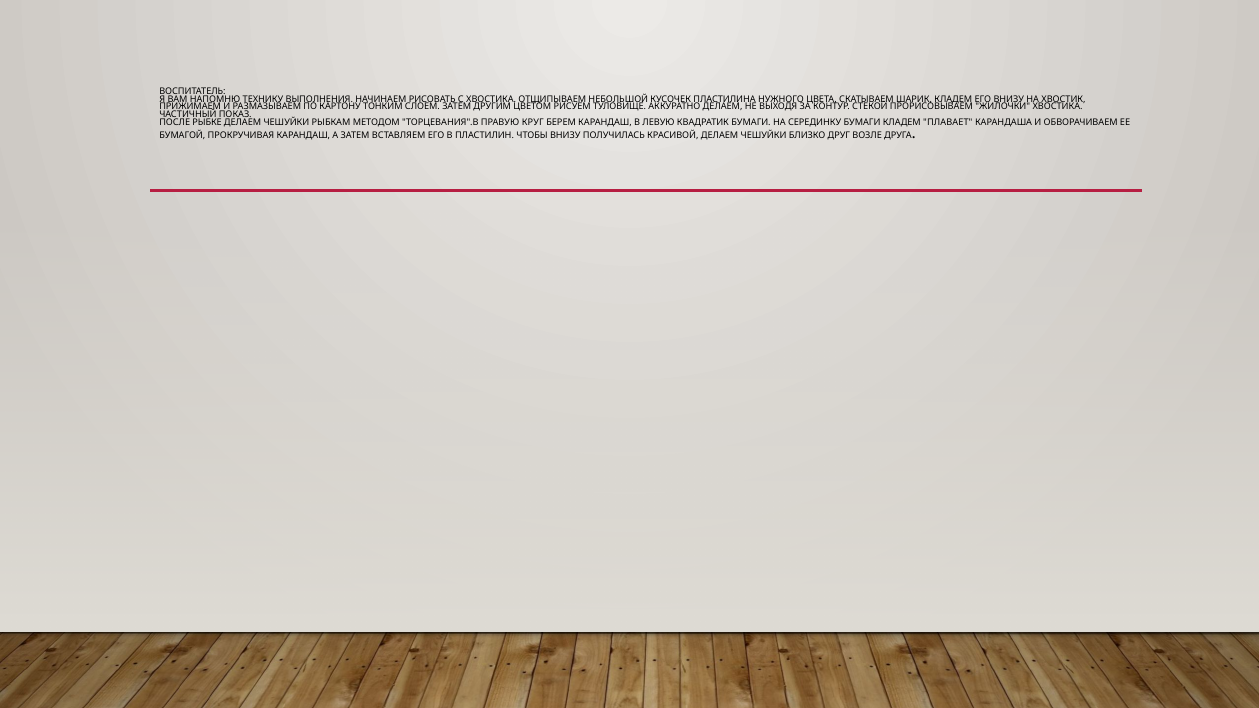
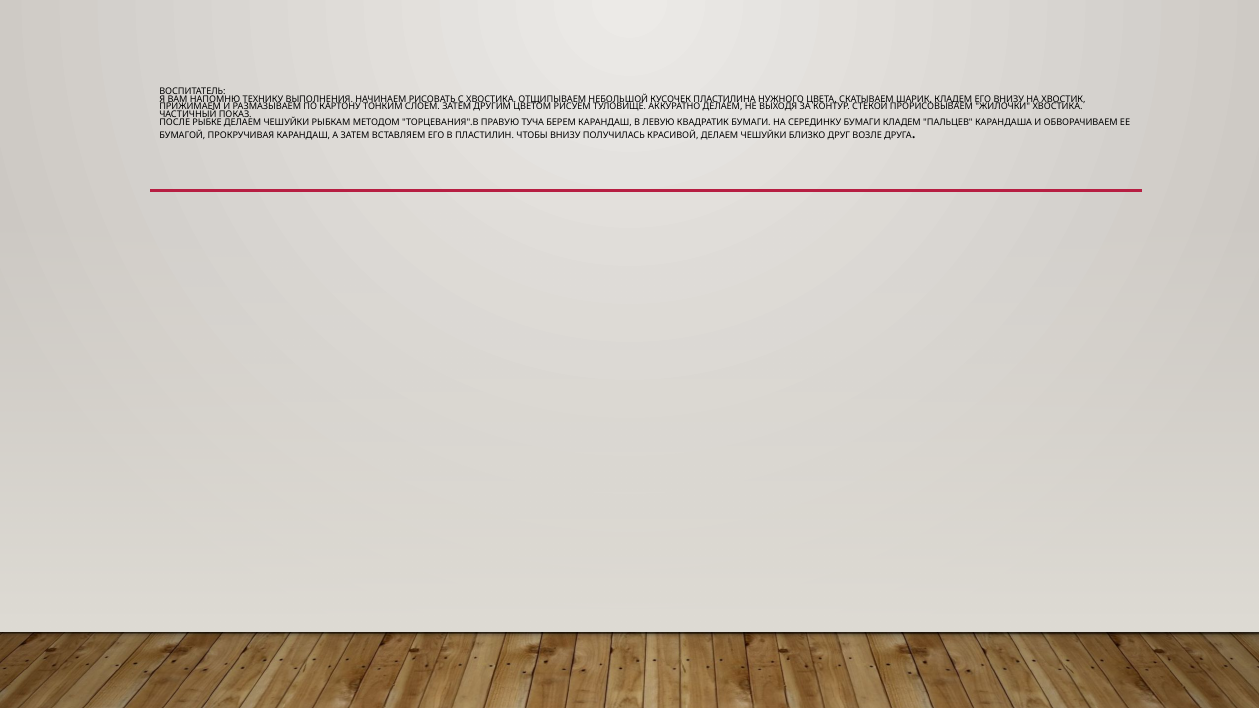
КРУГ: КРУГ -> ТУЧА
ПЛАВАЕТ: ПЛАВАЕТ -> ПАЛЬЦЕВ
